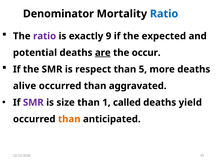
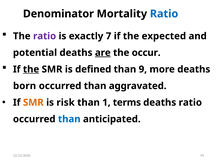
9: 9 -> 7
the at (31, 69) underline: none -> present
respect: respect -> defined
5: 5 -> 9
alive: alive -> born
SMR at (33, 102) colour: purple -> orange
size: size -> risk
called: called -> terms
deaths yield: yield -> ratio
than at (69, 119) colour: orange -> blue
